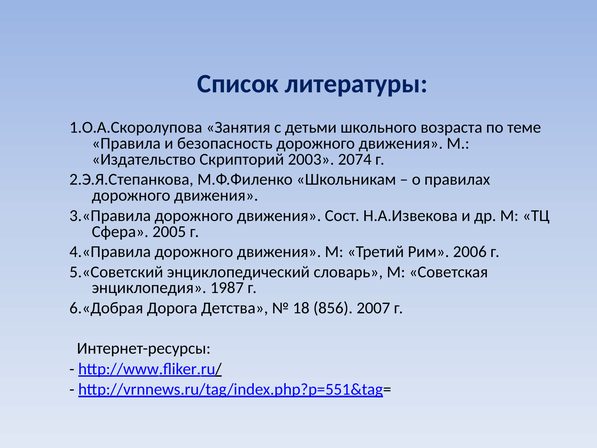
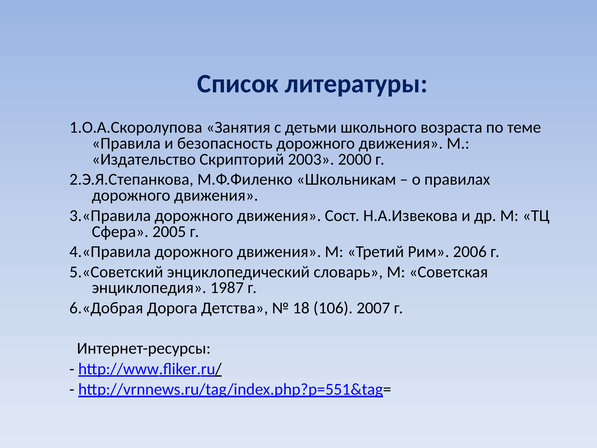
2074: 2074 -> 2000
856: 856 -> 106
